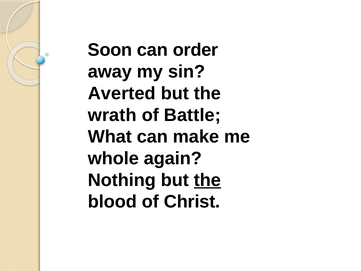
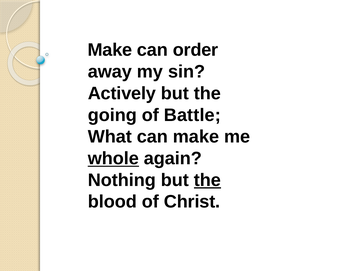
Soon at (110, 50): Soon -> Make
Averted: Averted -> Actively
wrath: wrath -> going
whole underline: none -> present
